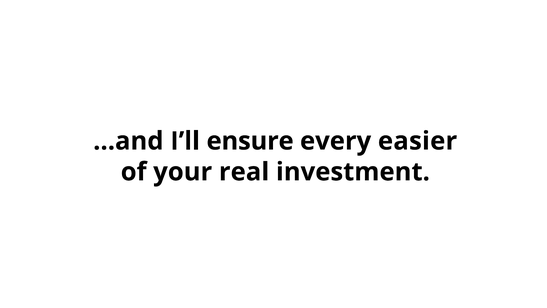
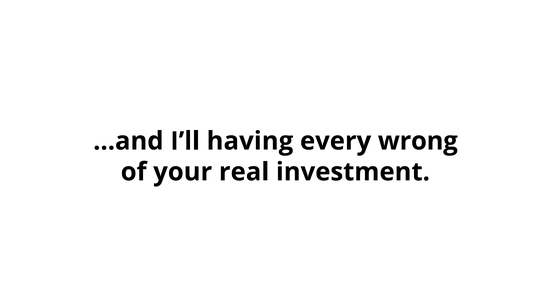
ensure: ensure -> having
easier: easier -> wrong
